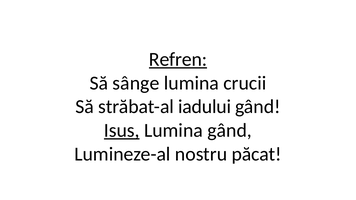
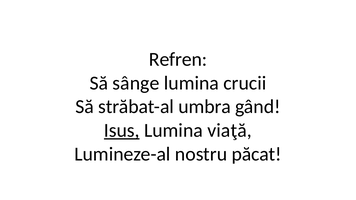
Refren underline: present -> none
iadului: iadului -> umbra
Lumina gând: gând -> viaţă
